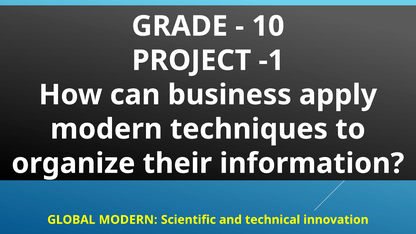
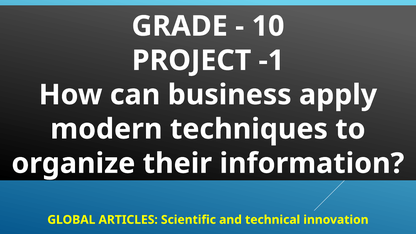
GLOBAL MODERN: MODERN -> ARTICLES
